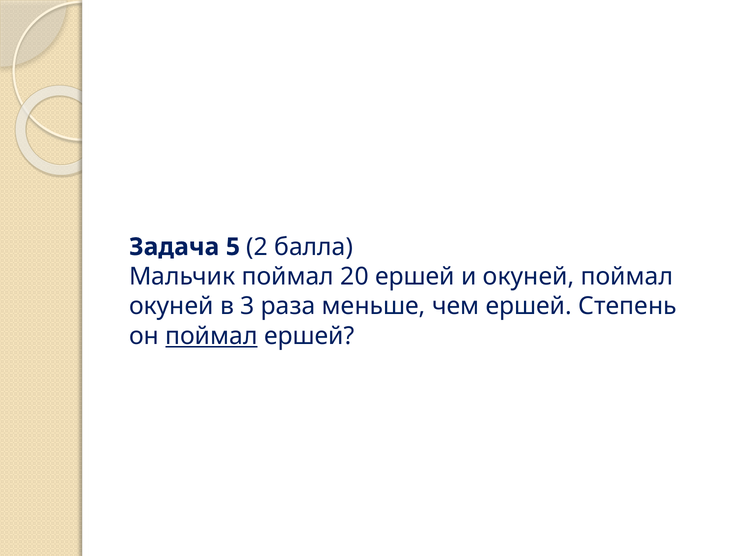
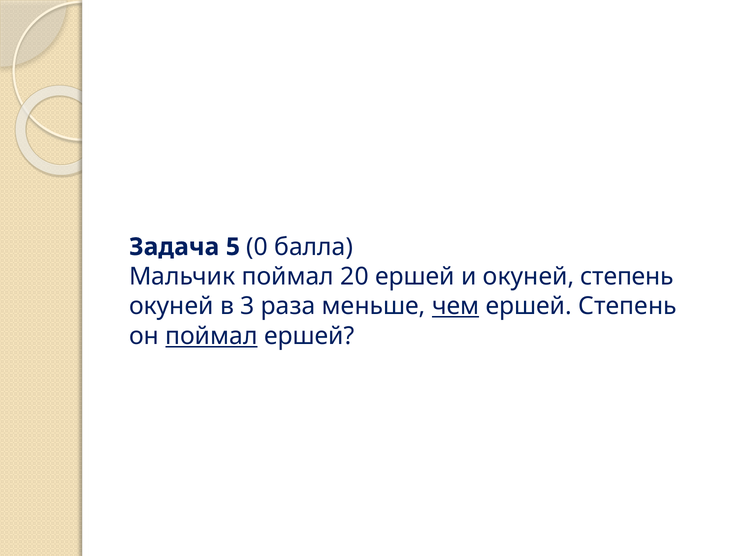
2: 2 -> 0
окуней поймал: поймал -> степень
чем underline: none -> present
